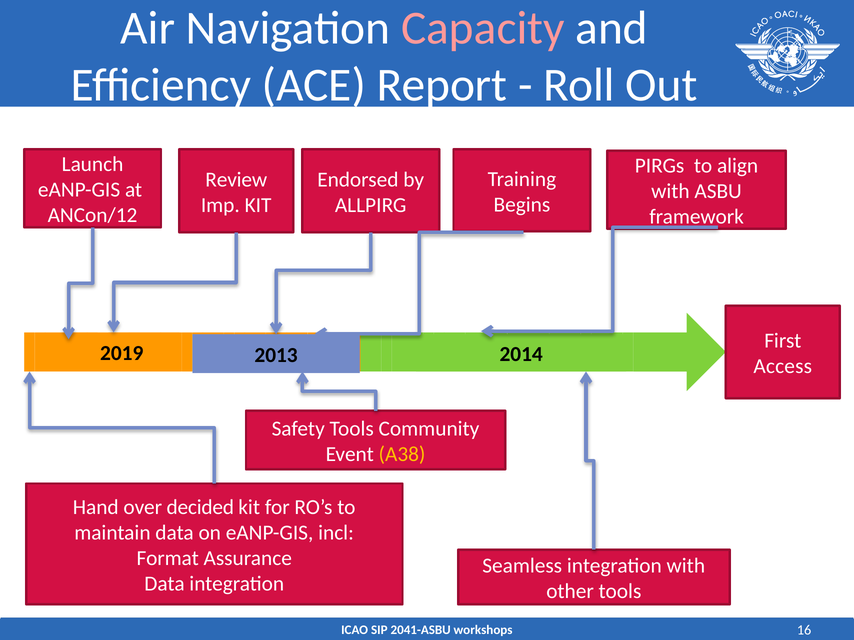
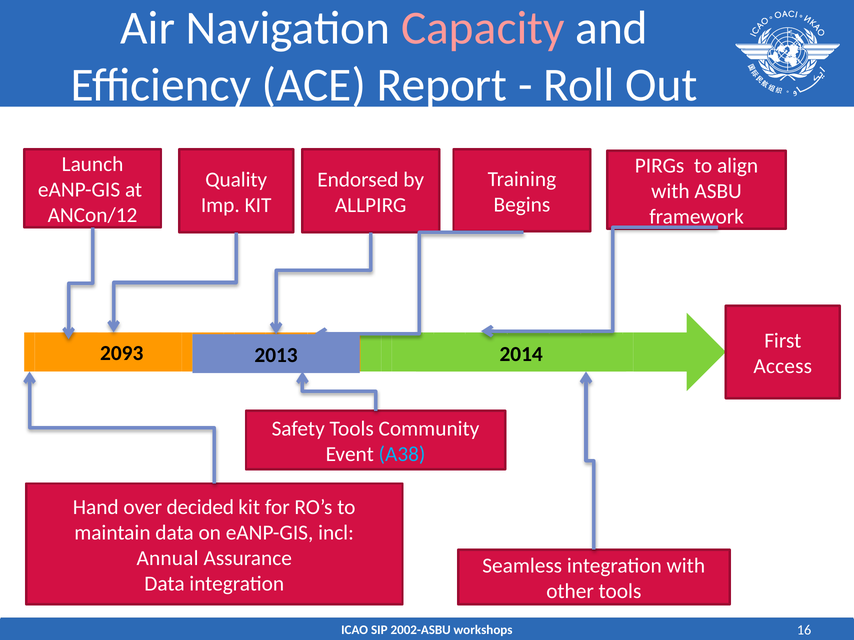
Review: Review -> Quality
2019: 2019 -> 2093
A38 colour: yellow -> light blue
Format: Format -> Annual
2041-ASBU: 2041-ASBU -> 2002-ASBU
